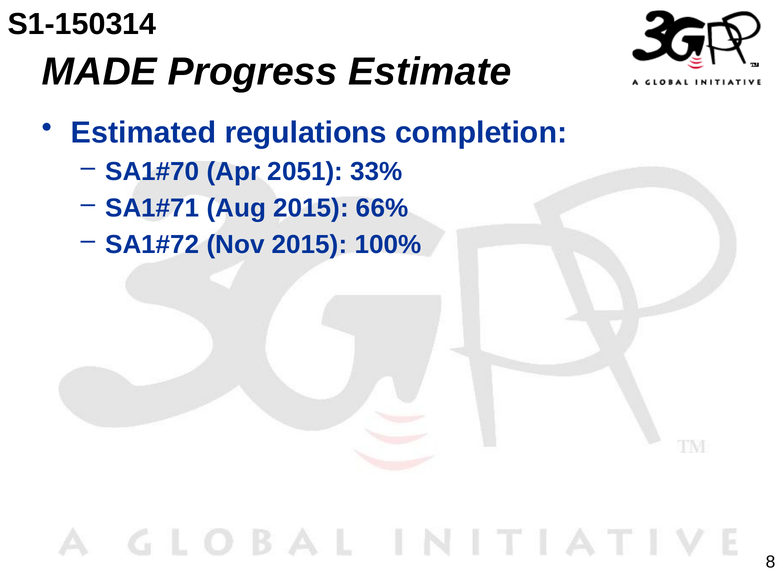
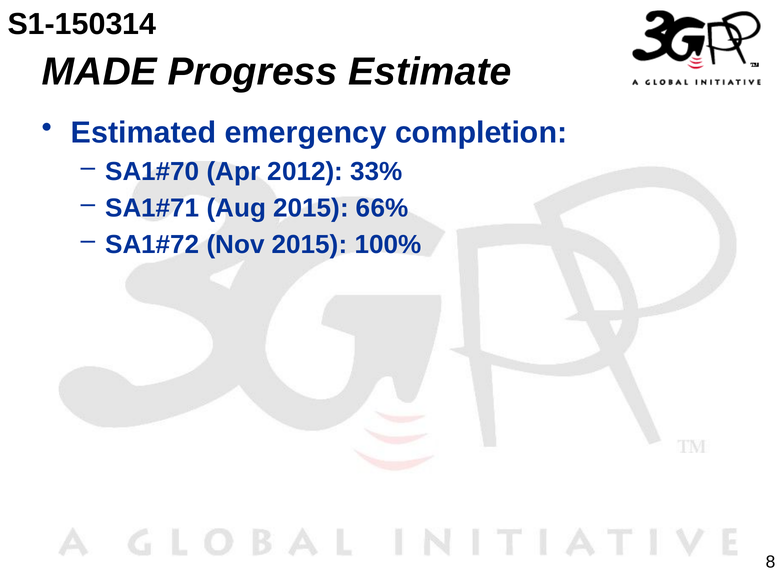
regulations: regulations -> emergency
2051: 2051 -> 2012
